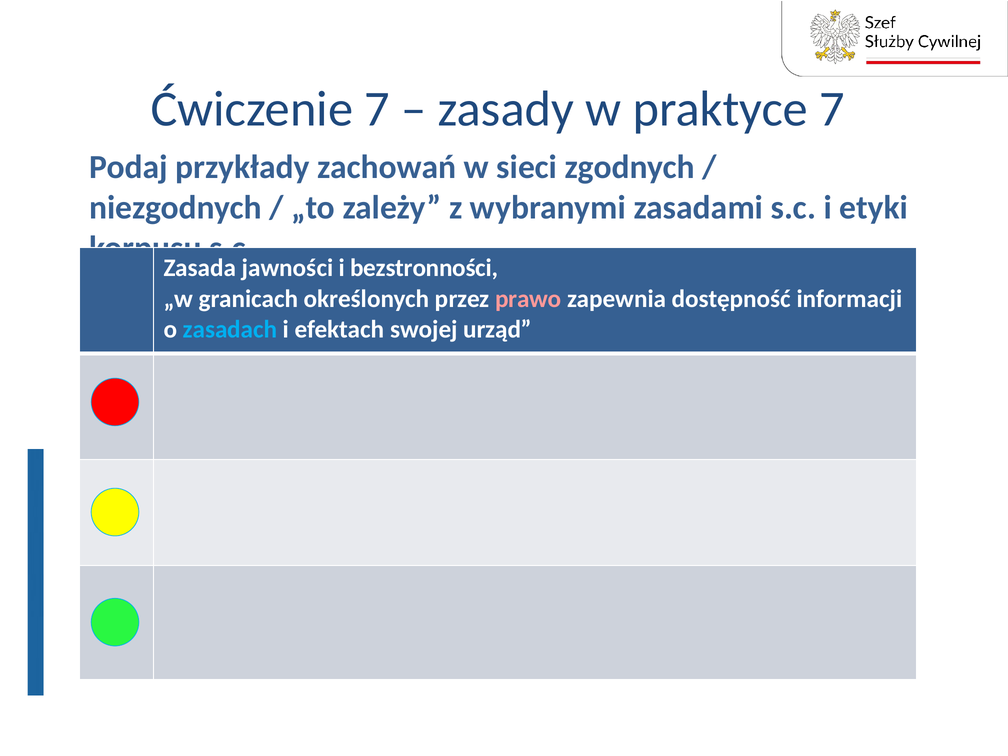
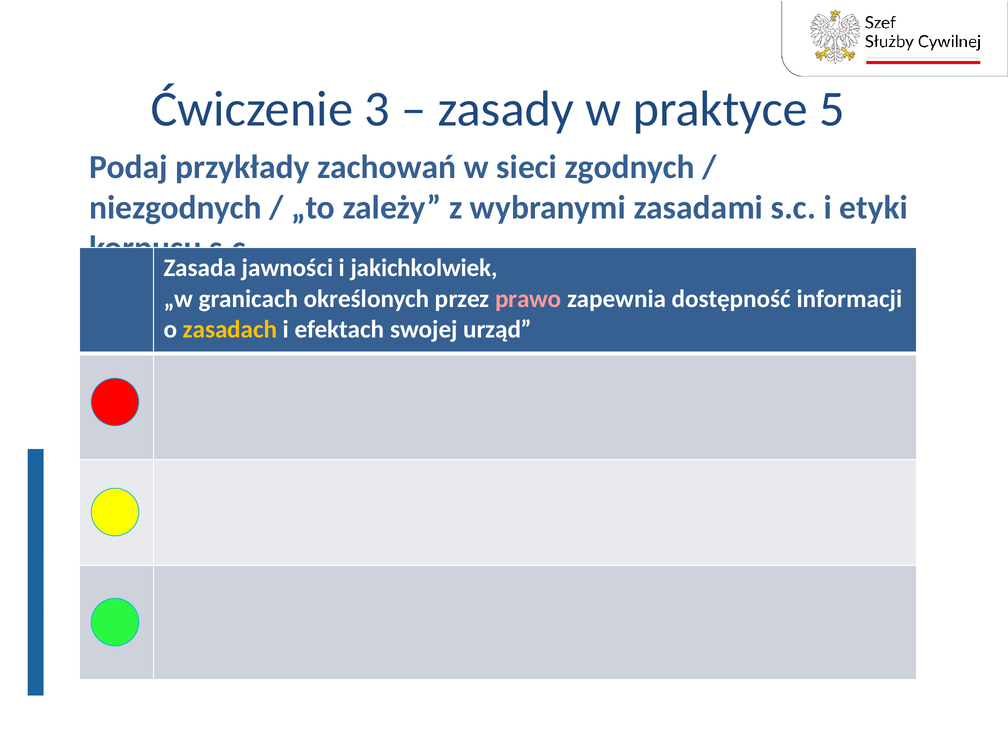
Ćwiczenie 7: 7 -> 3
praktyce 7: 7 -> 5
bezstronności: bezstronności -> jakichkolwiek
zasadach colour: light blue -> yellow
